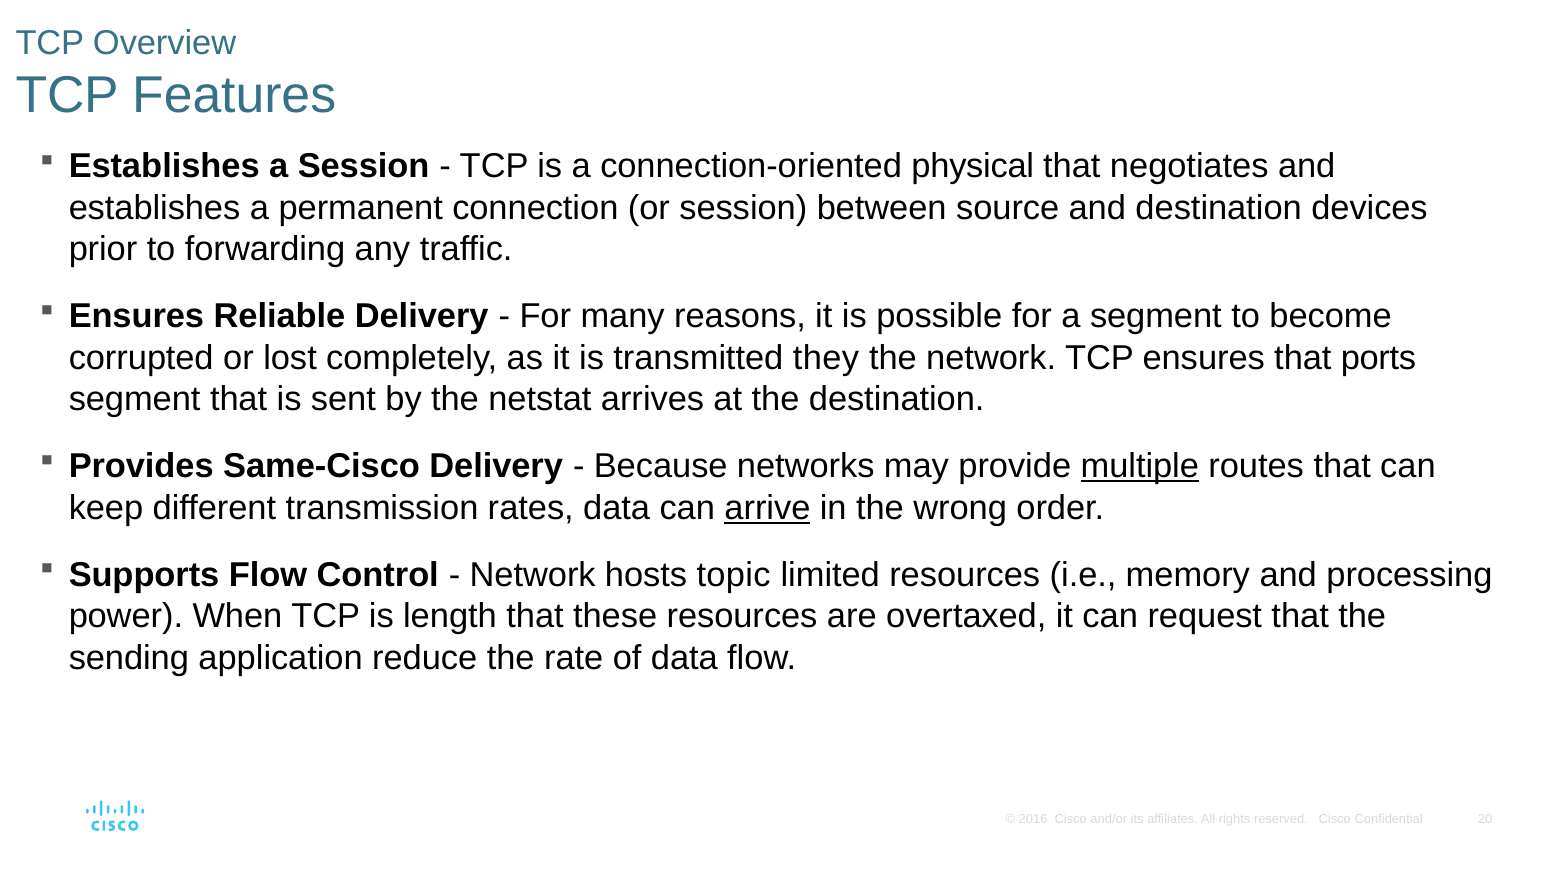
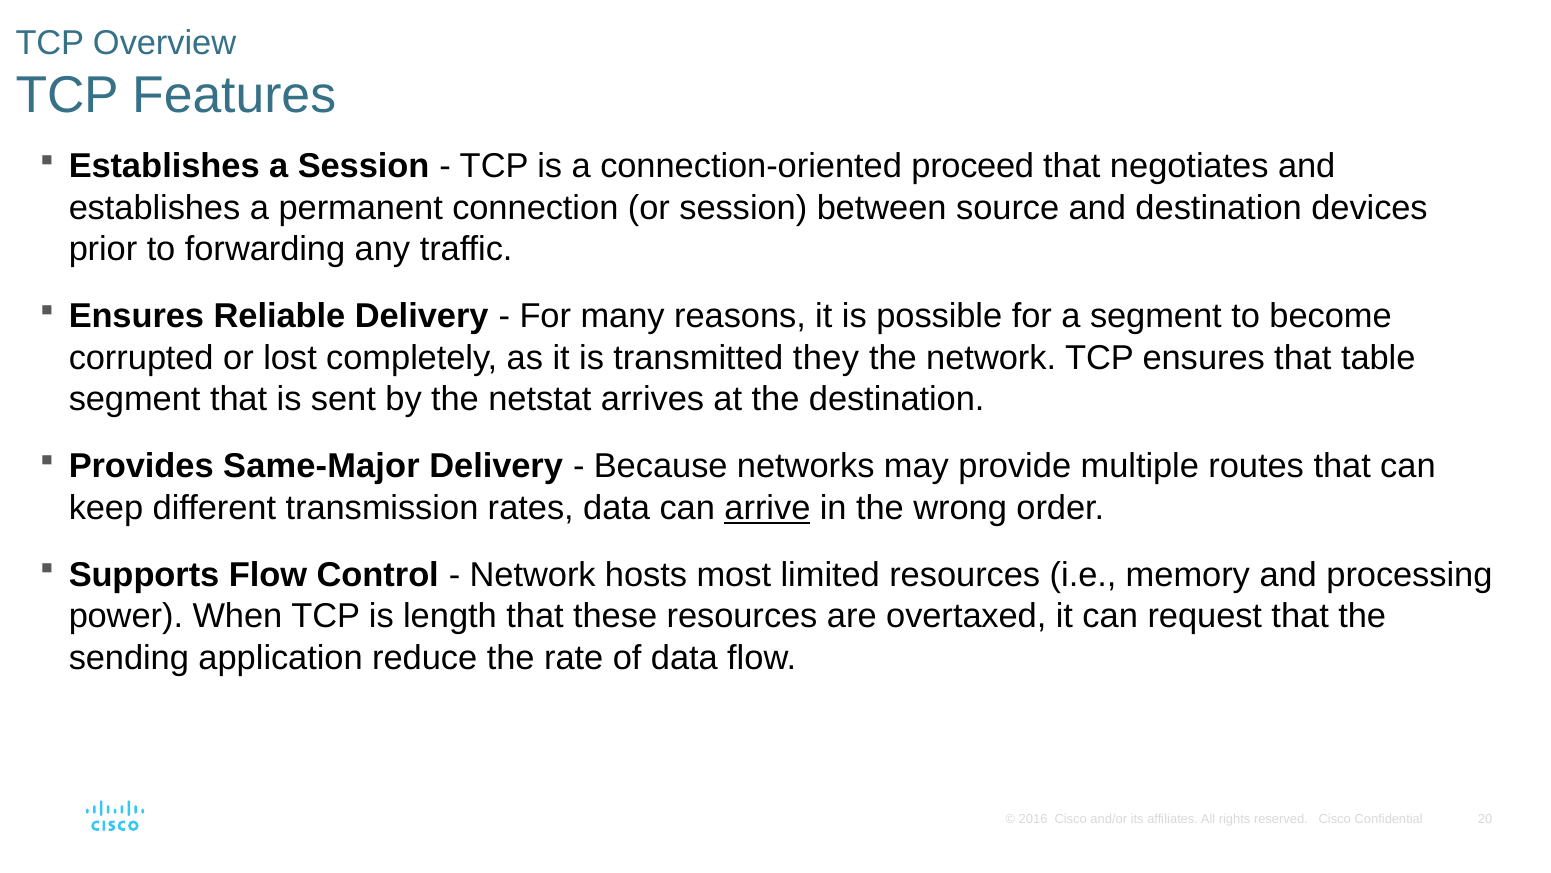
physical: physical -> proceed
ports: ports -> table
Same-Cisco: Same-Cisco -> Same-Major
multiple underline: present -> none
topic: topic -> most
